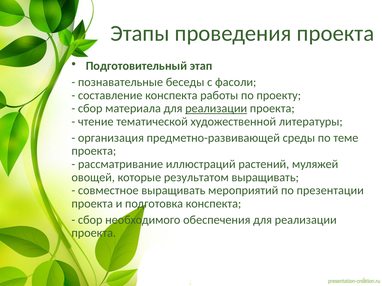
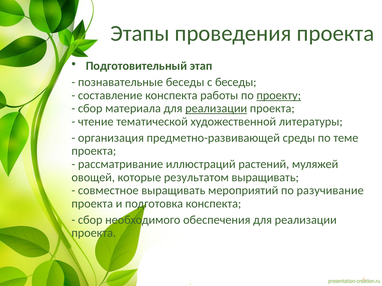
с фасоли: фасоли -> беседы
проекту underline: none -> present
презентации: презентации -> разучивание
